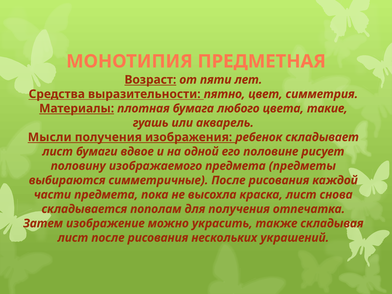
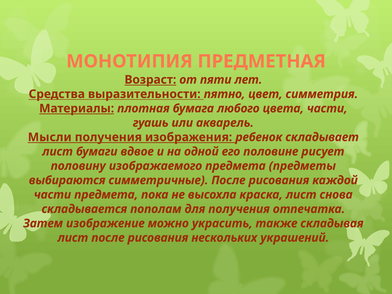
цвета такие: такие -> части
